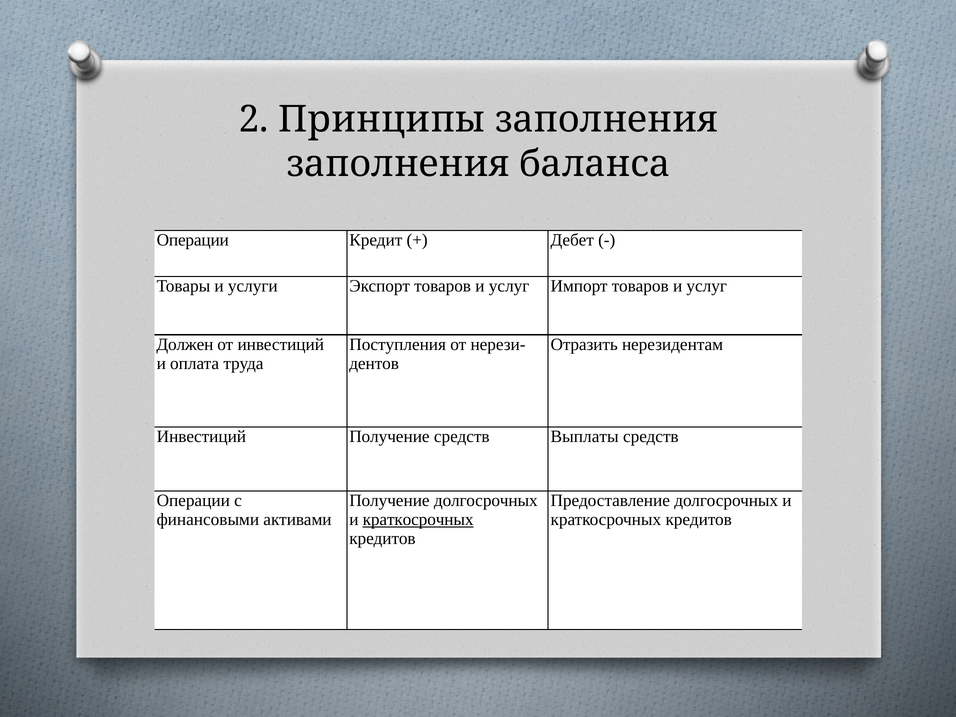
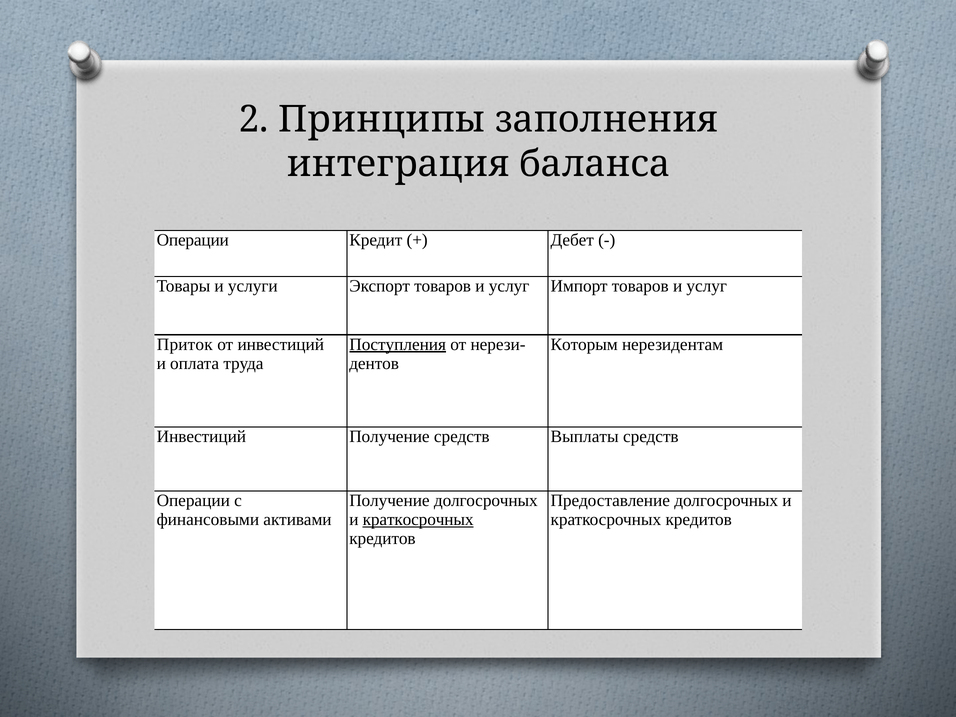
заполнения at (398, 164): заполнения -> интеграция
Должен: Должен -> Приток
Поступления underline: none -> present
Отразить: Отразить -> Которым
